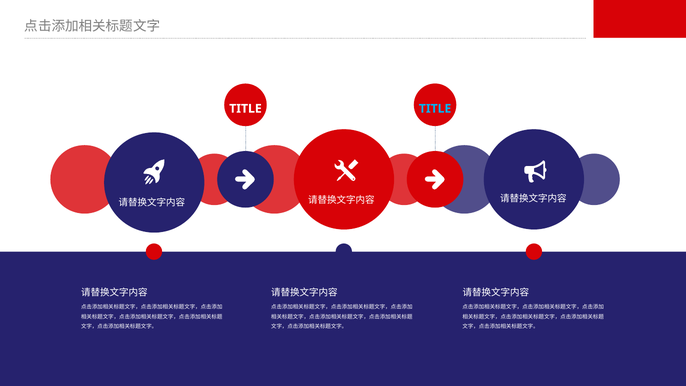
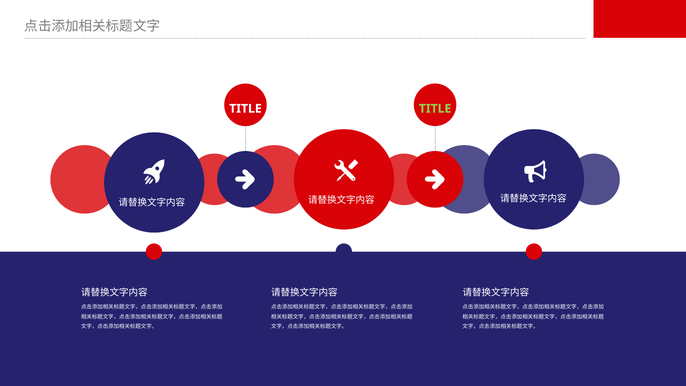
TITLE at (435, 109) colour: light blue -> light green
